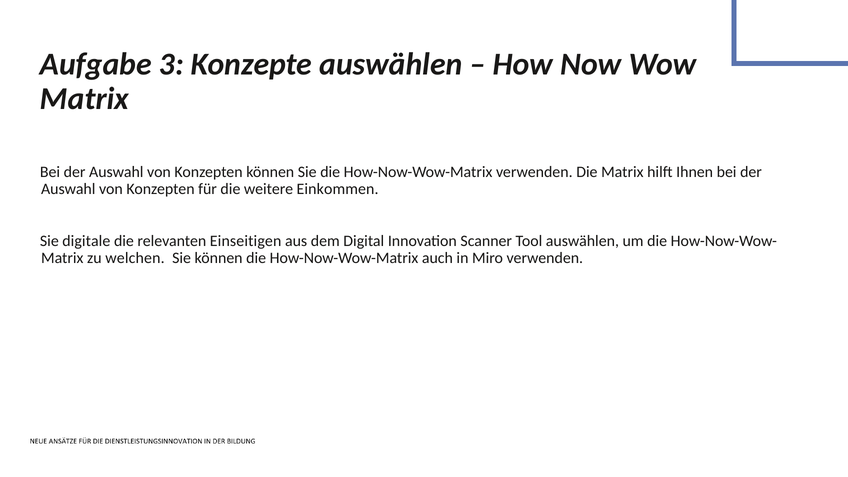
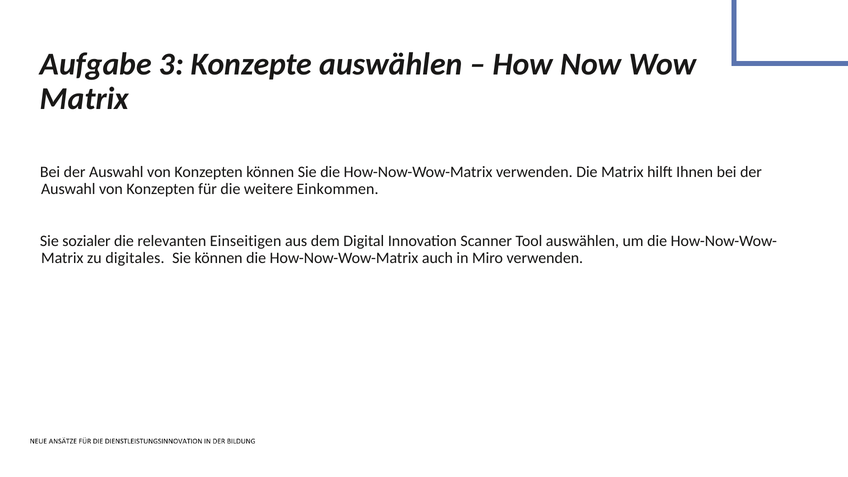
digitale: digitale -> sozialer
welchen: welchen -> digitales
